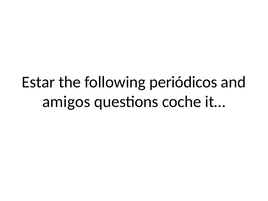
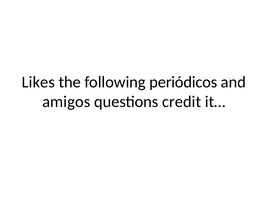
Estar: Estar -> Likes
coche: coche -> credit
